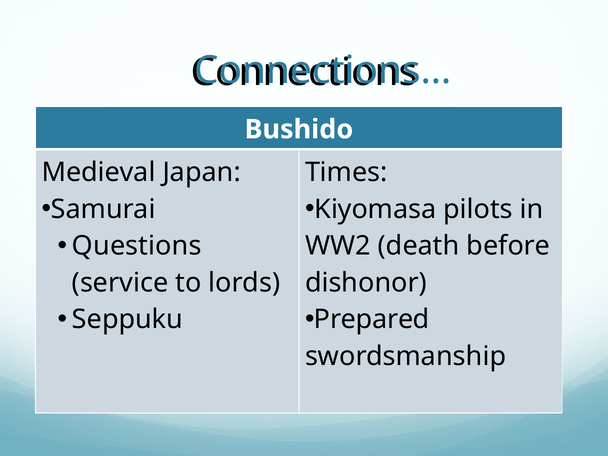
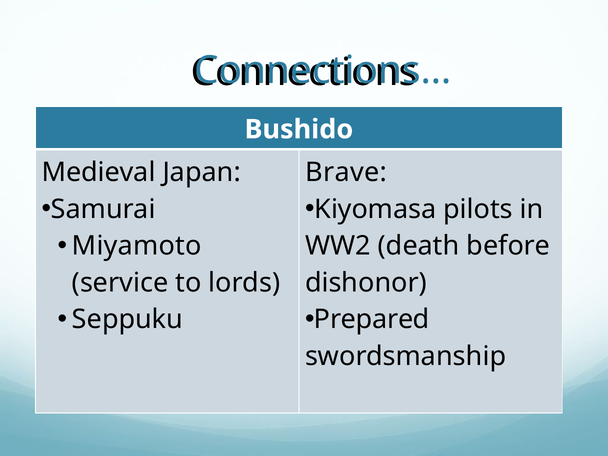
Times: Times -> Brave
Questions: Questions -> Miyamoto
